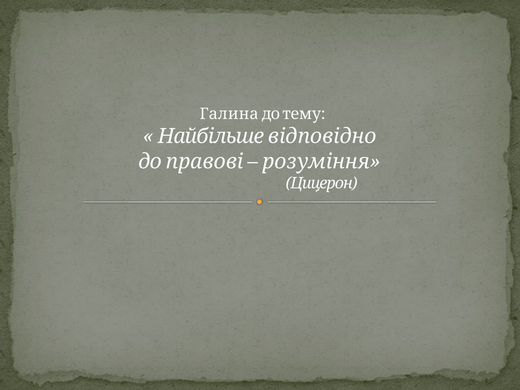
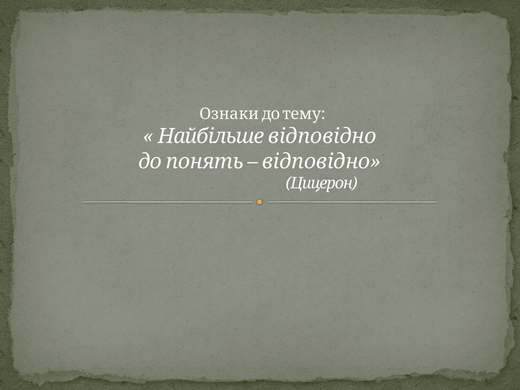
Галина: Галина -> Ознаки
правові: правові -> понять
розуміння at (322, 161): розуміння -> відповідно
